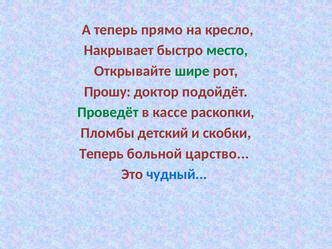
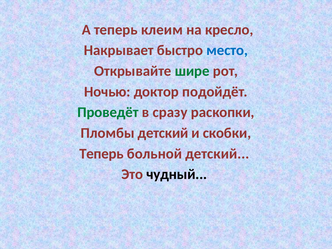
прямо: прямо -> клеим
место colour: green -> blue
Прошу: Прошу -> Ночью
кассе: кассе -> сразу
больной царство: царство -> детский
чудный colour: blue -> black
